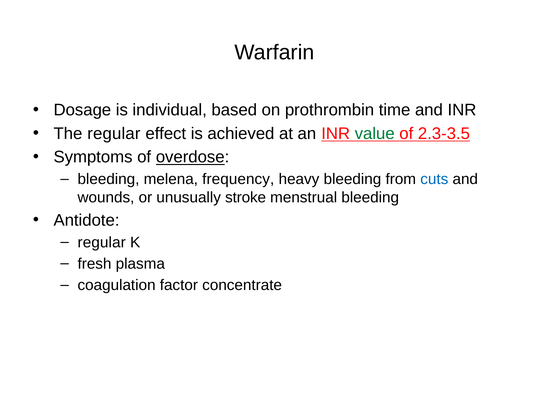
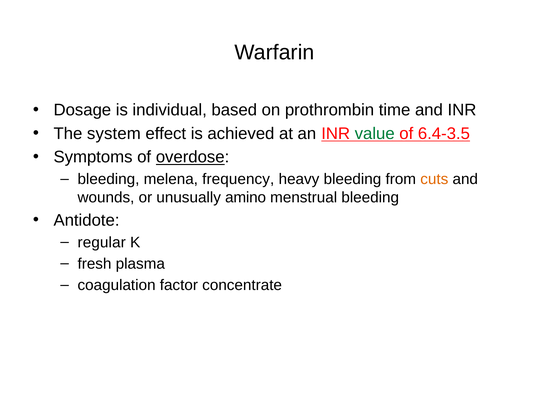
The regular: regular -> system
2.3-3.5: 2.3-3.5 -> 6.4-3.5
cuts colour: blue -> orange
stroke: stroke -> amino
